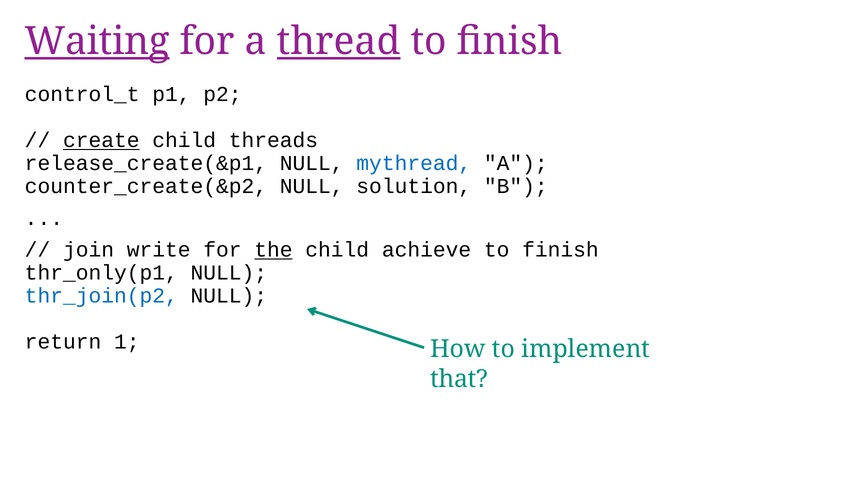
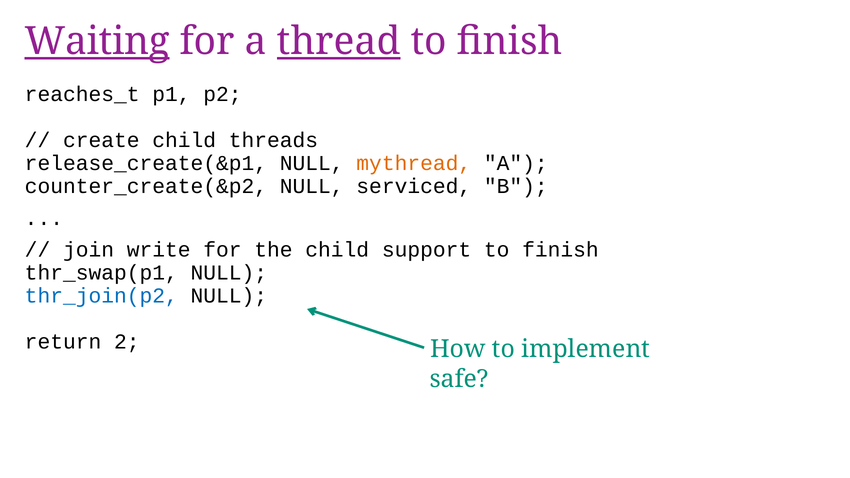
control_t: control_t -> reaches_t
create underline: present -> none
mythread colour: blue -> orange
solution: solution -> serviced
the underline: present -> none
achieve: achieve -> support
thr_only(p1: thr_only(p1 -> thr_swap(p1
1: 1 -> 2
that: that -> safe
